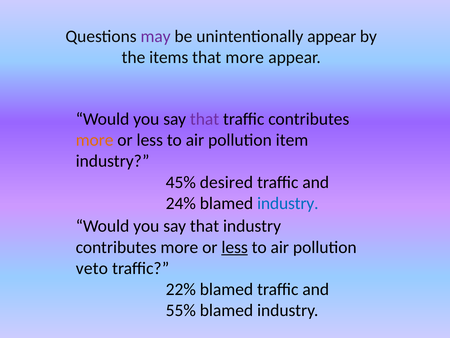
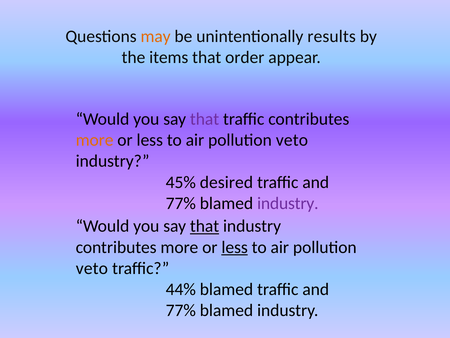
may colour: purple -> orange
unintentionally appear: appear -> results
that more: more -> order
item at (292, 140): item -> veto
24% at (181, 203): 24% -> 77%
industry at (288, 203) colour: blue -> purple
that at (205, 226) underline: none -> present
22%: 22% -> 44%
55% at (181, 310): 55% -> 77%
